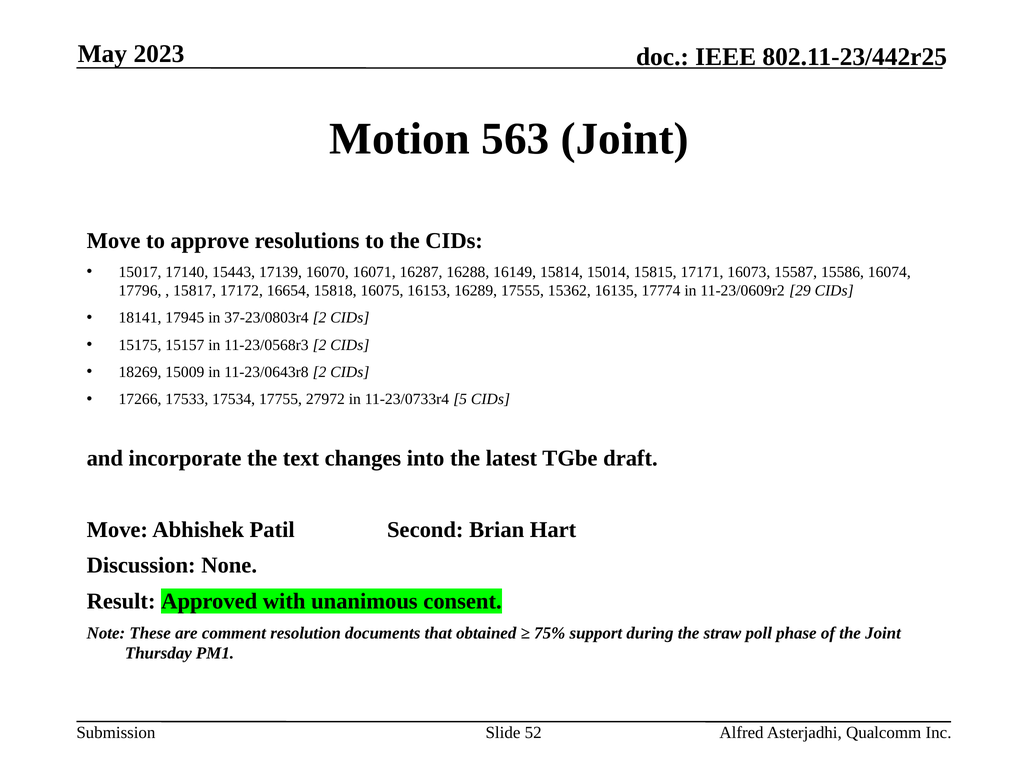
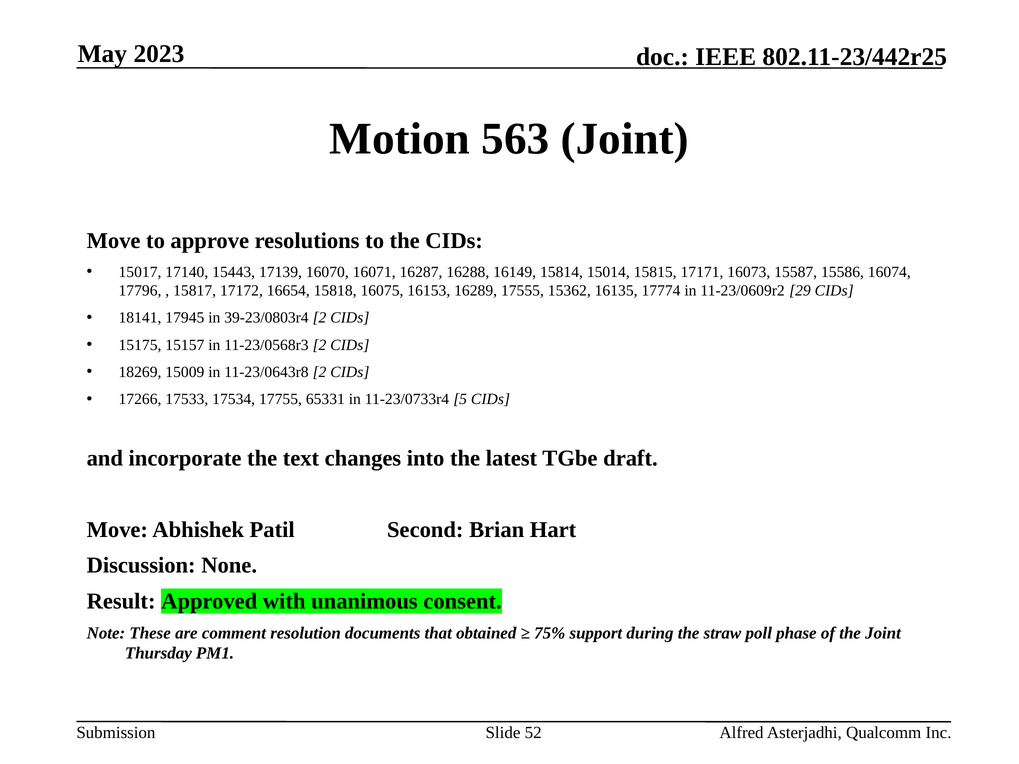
37-23/0803r4: 37-23/0803r4 -> 39-23/0803r4
27972: 27972 -> 65331
